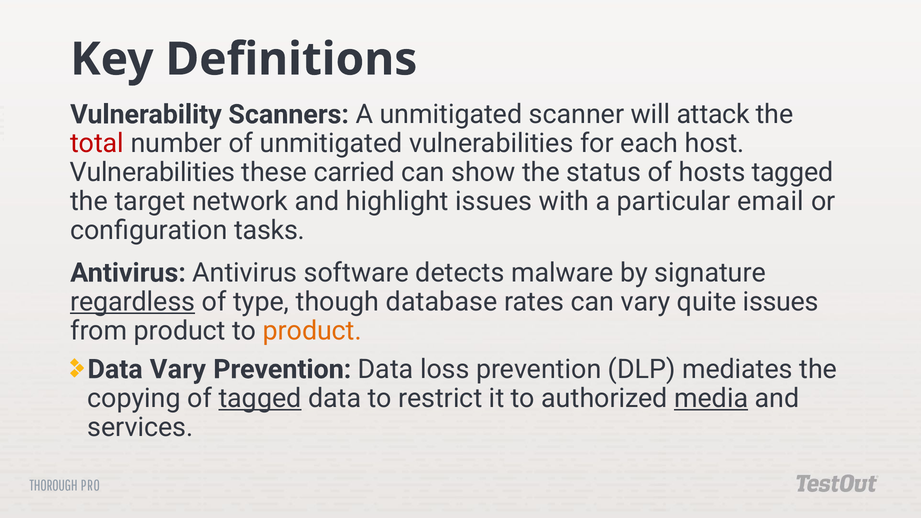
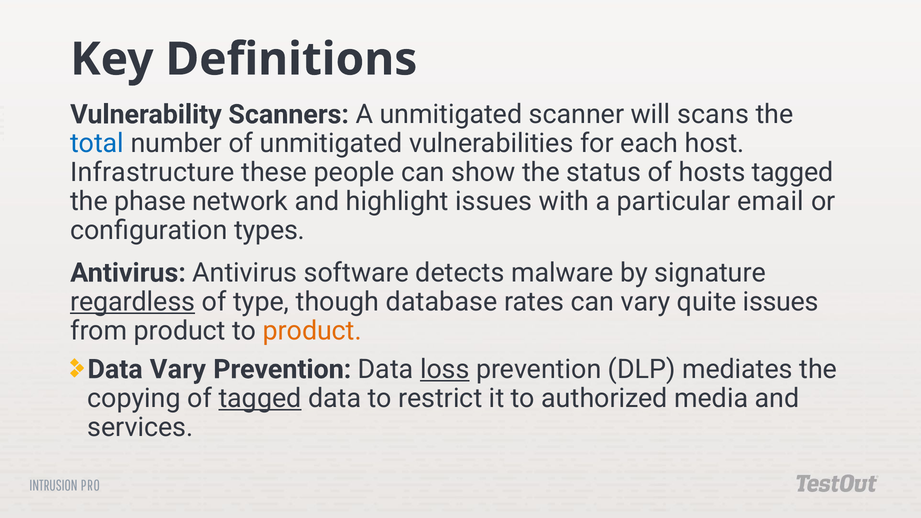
attack: attack -> scans
total colour: red -> blue
Vulnerabilities at (153, 172): Vulnerabilities -> Infrastructure
carried: carried -> people
target: target -> phase
tasks: tasks -> types
loss underline: none -> present
media underline: present -> none
THOROUGH: THOROUGH -> INTRUSION
